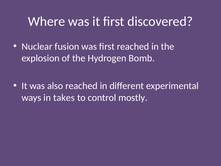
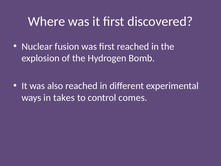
mostly: mostly -> comes
